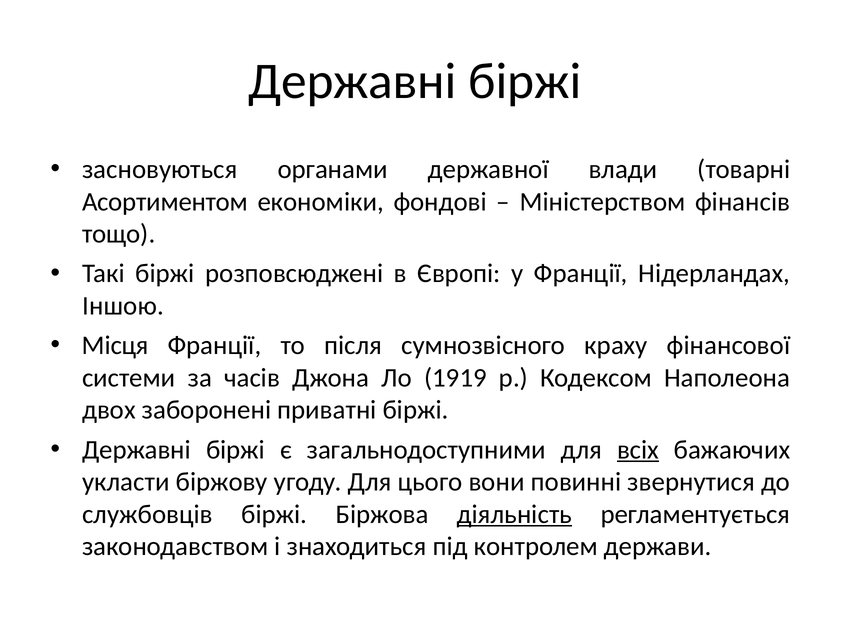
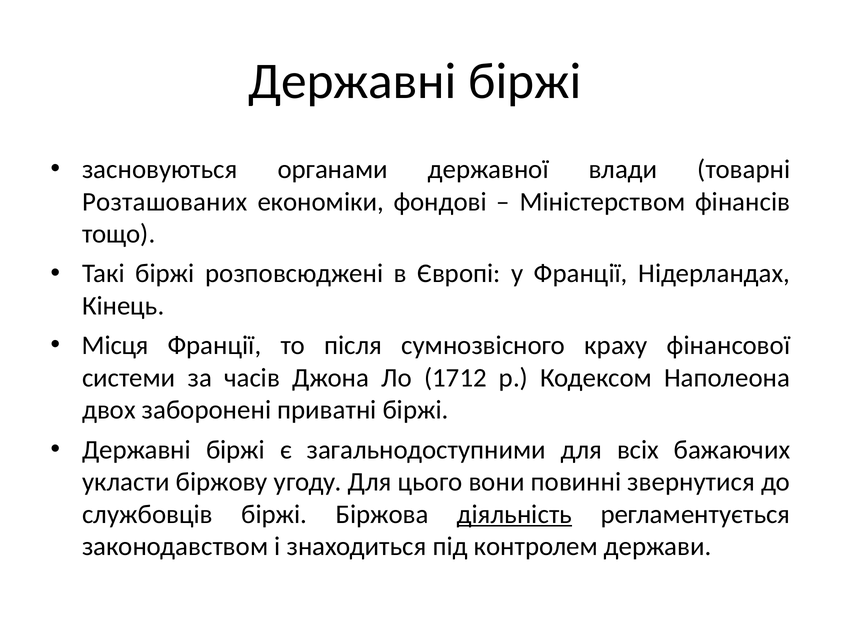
Асортиментом: Асортиментом -> Розташованих
Іншою: Іншою -> Кінець
1919: 1919 -> 1712
всіх underline: present -> none
